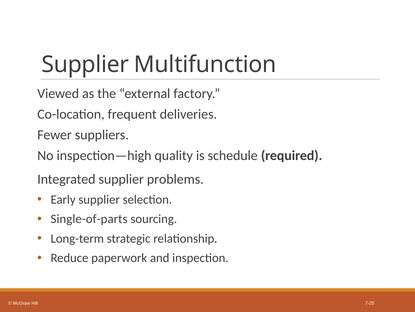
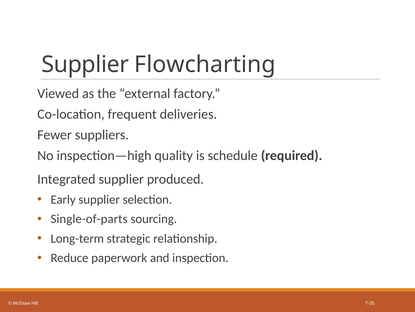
Multifunction: Multifunction -> Flowcharting
problems: problems -> produced
